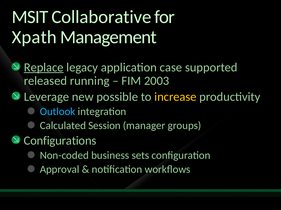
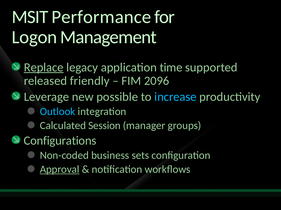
Collaborative: Collaborative -> Performance
Xpath: Xpath -> Logon
case: case -> time
running: running -> friendly
2003: 2003 -> 2096
increase colour: yellow -> light blue
Approval underline: none -> present
